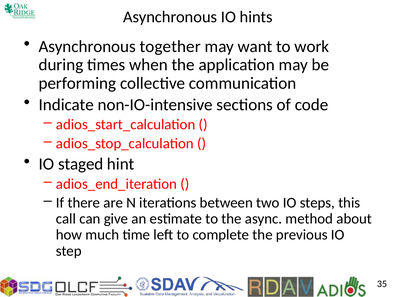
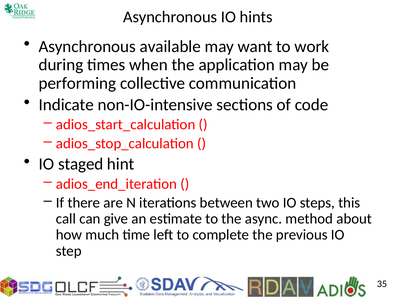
together: together -> available
